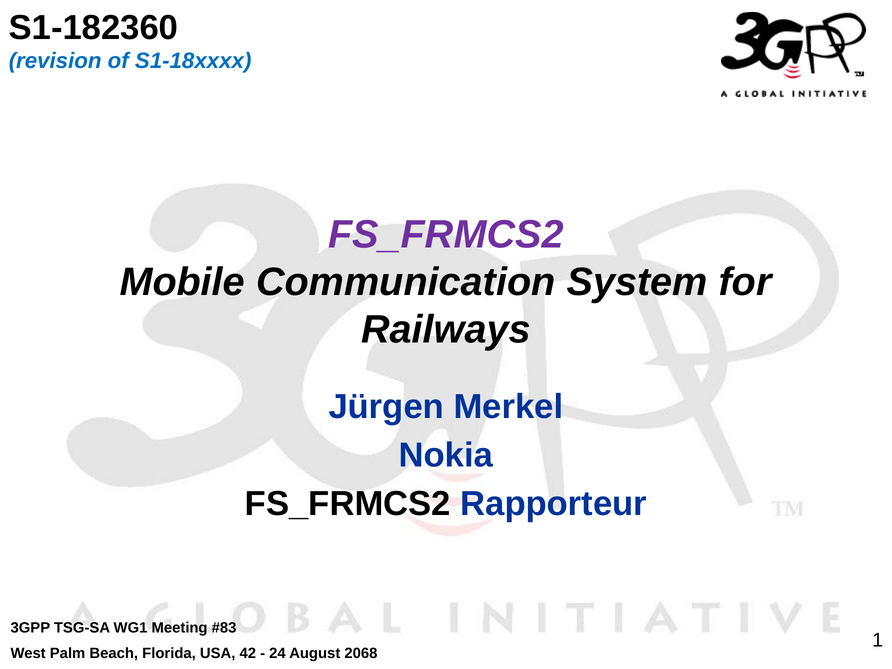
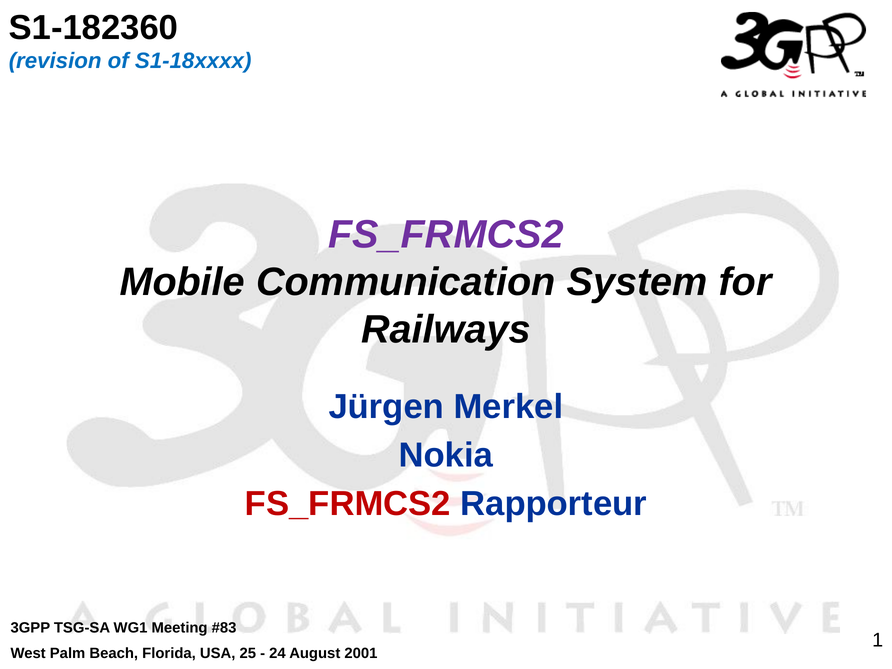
FS_FRMCS2 at (348, 504) colour: black -> red
42: 42 -> 25
2068: 2068 -> 2001
